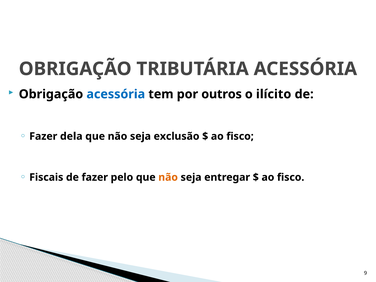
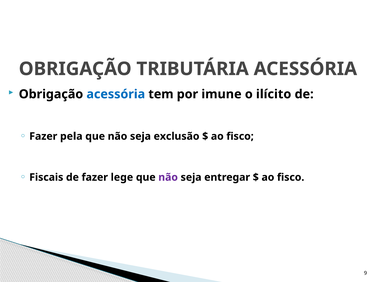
outros: outros -> imune
dela: dela -> pela
pelo: pelo -> lege
não at (168, 177) colour: orange -> purple
